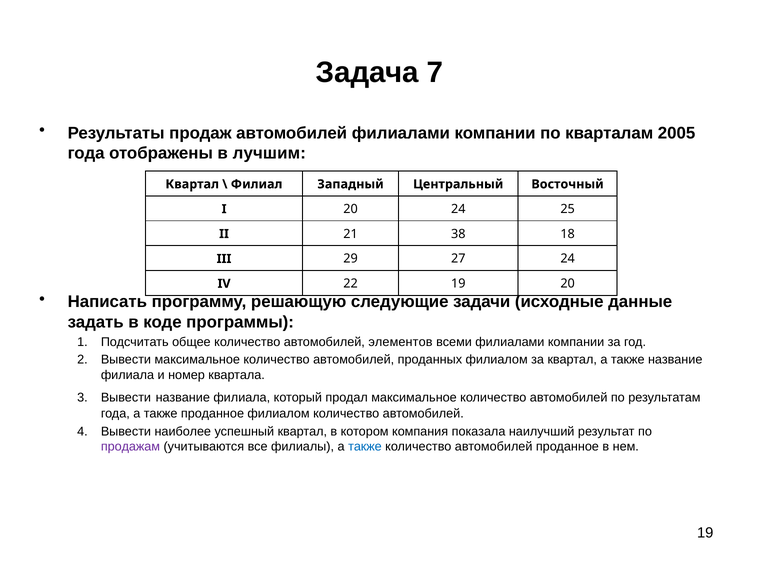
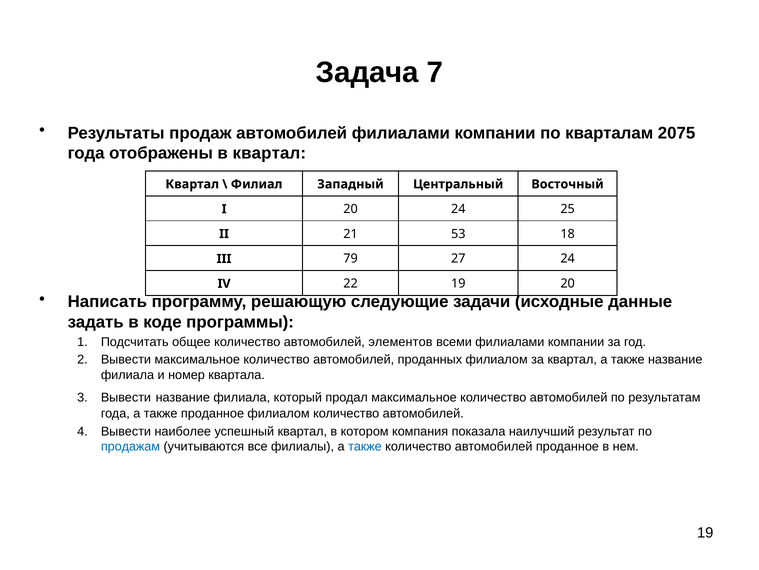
2005: 2005 -> 2075
в лучшим: лучшим -> квартал
38: 38 -> 53
29: 29 -> 79
продажам colour: purple -> blue
